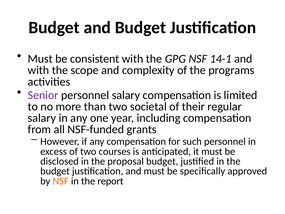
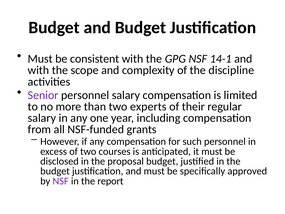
programs: programs -> discipline
societal: societal -> experts
NSF at (61, 181) colour: orange -> purple
